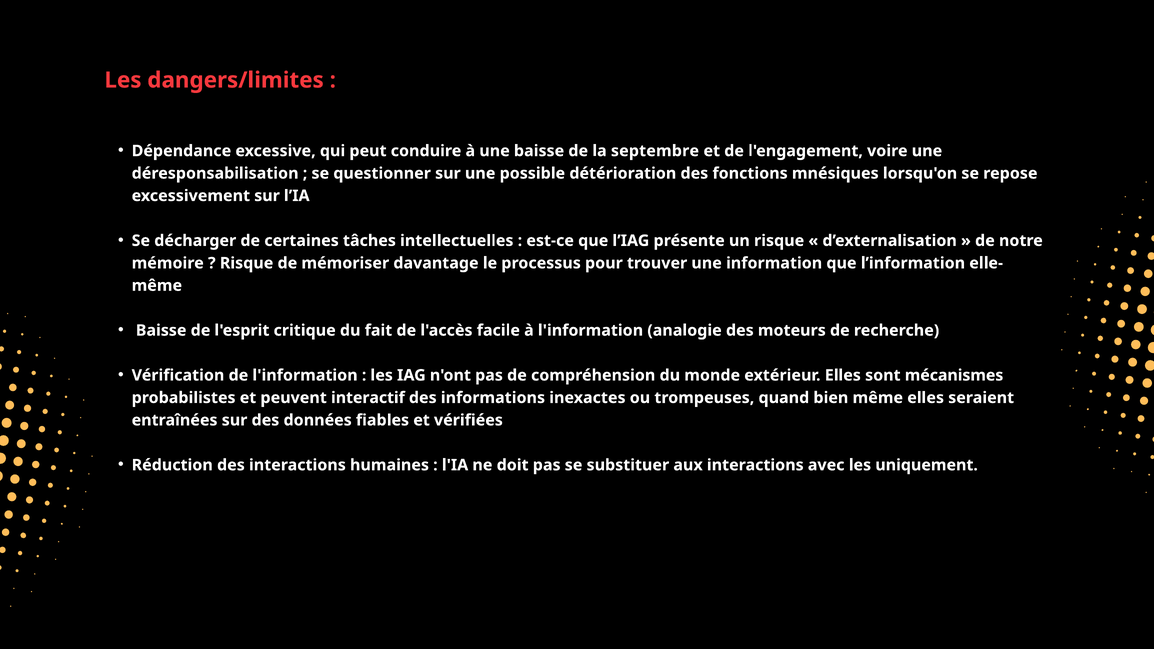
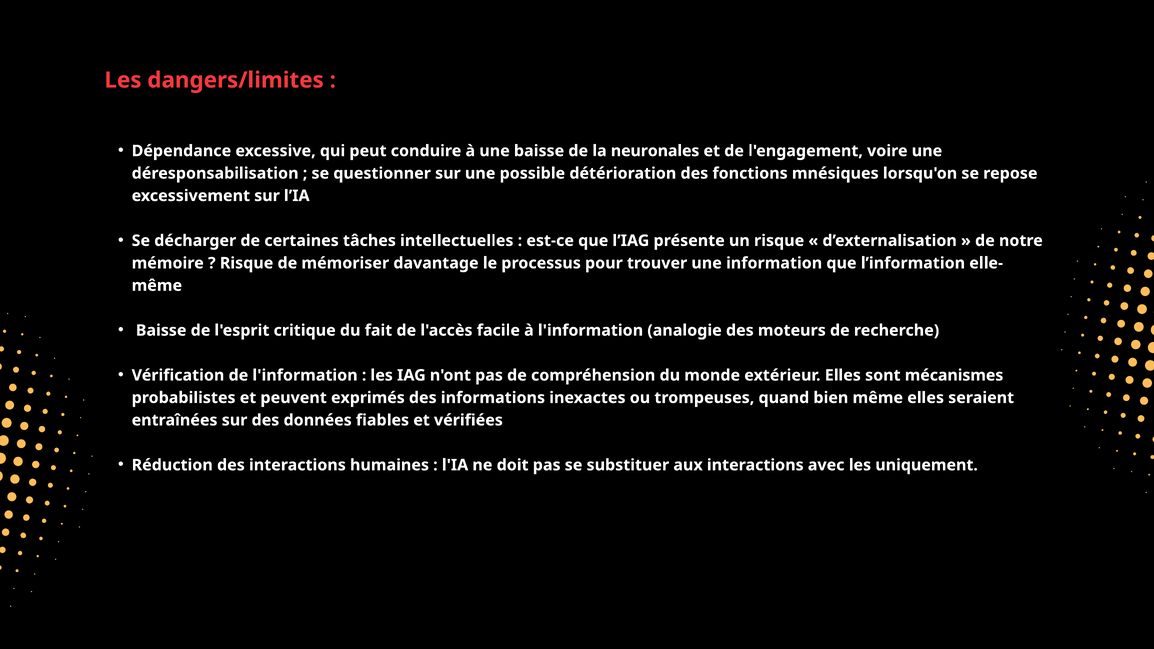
septembre: septembre -> neuronales
interactif: interactif -> exprimés
